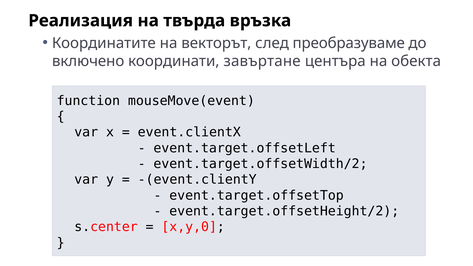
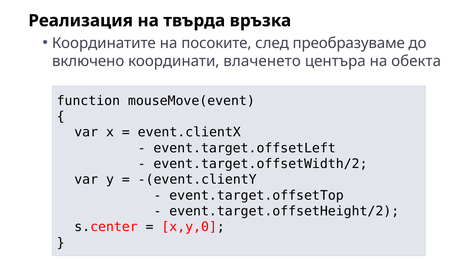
векторът: векторът -> посоките
завъртане: завъртане -> влаченето
